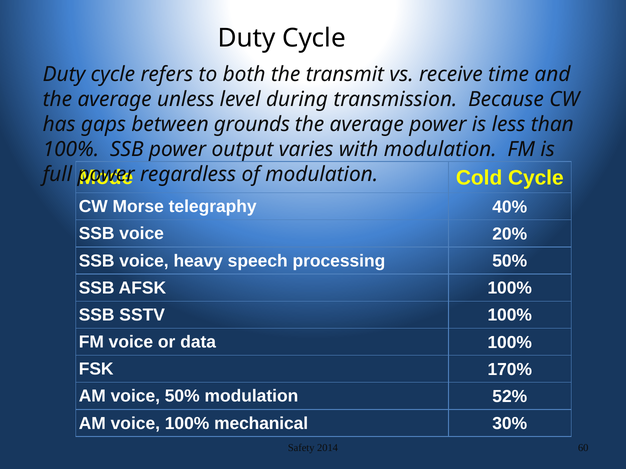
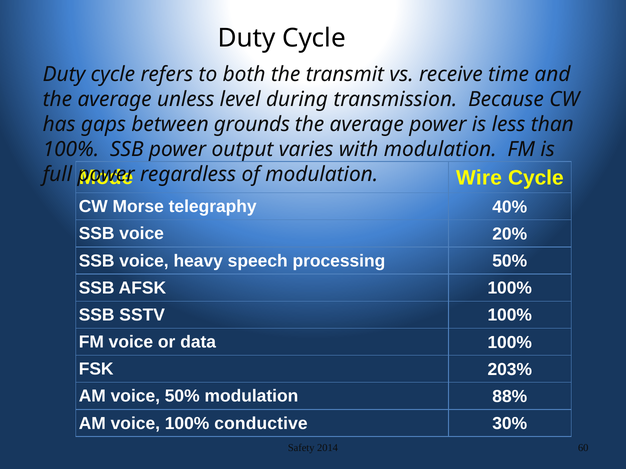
Cold: Cold -> Wire
170%: 170% -> 203%
52%: 52% -> 88%
mechanical: mechanical -> conductive
